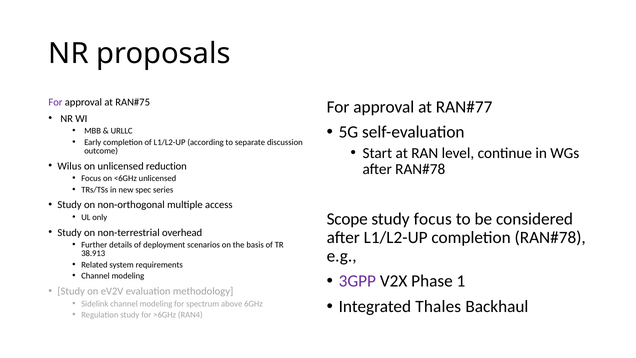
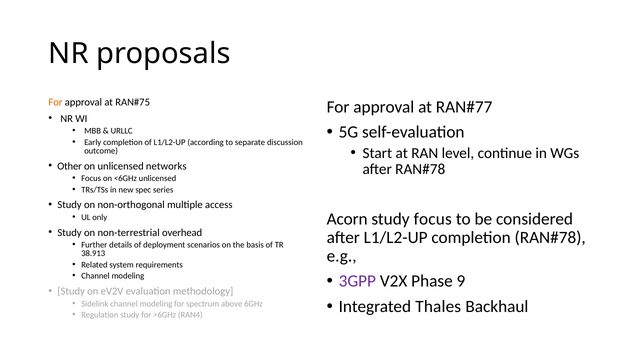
For at (55, 102) colour: purple -> orange
Wilus: Wilus -> Other
reduction: reduction -> networks
Scope: Scope -> Acorn
1: 1 -> 9
